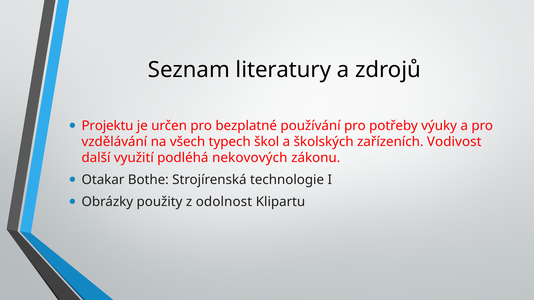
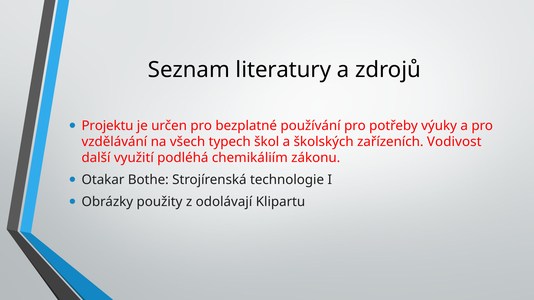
nekovových: nekovových -> chemikáliím
odolnost: odolnost -> odolávají
